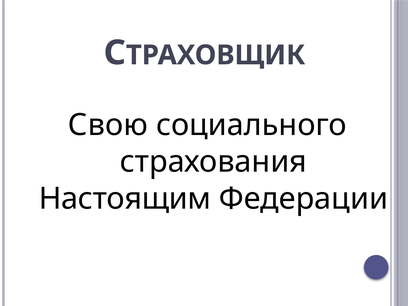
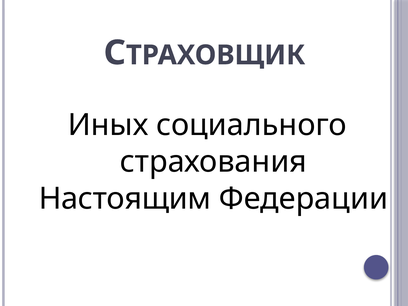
Свою: Свою -> Иных
